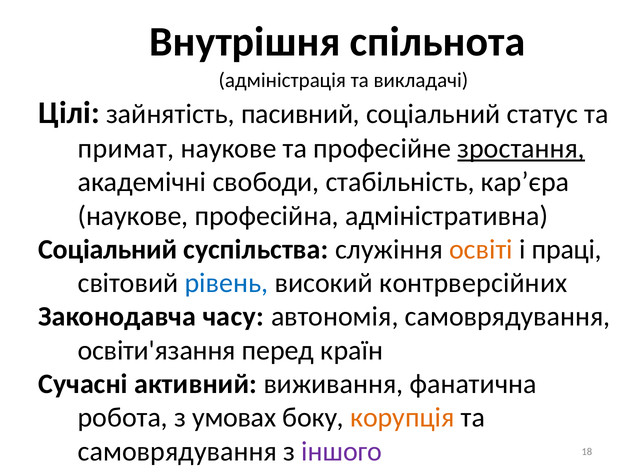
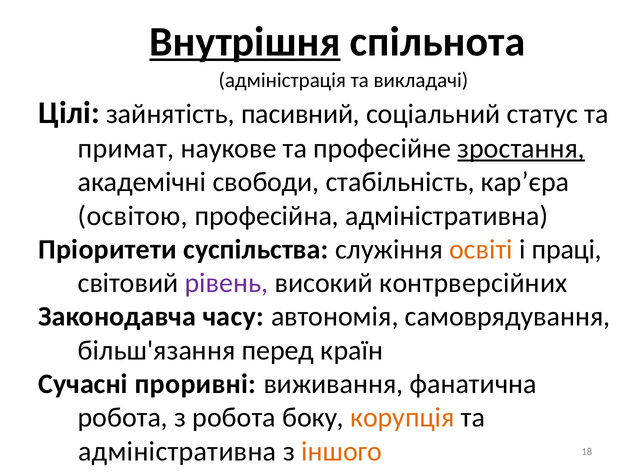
Внутрішня underline: none -> present
наукове at (133, 216): наукове -> освітою
Соціальний at (108, 249): Соціальний -> Пріоритети
рівень colour: blue -> purple
освіти'язання: освіти'язання -> більш'язання
активний: активний -> проривні
з умовах: умовах -> робота
самоврядування at (177, 451): самоврядування -> адміністративна
іншого colour: purple -> orange
